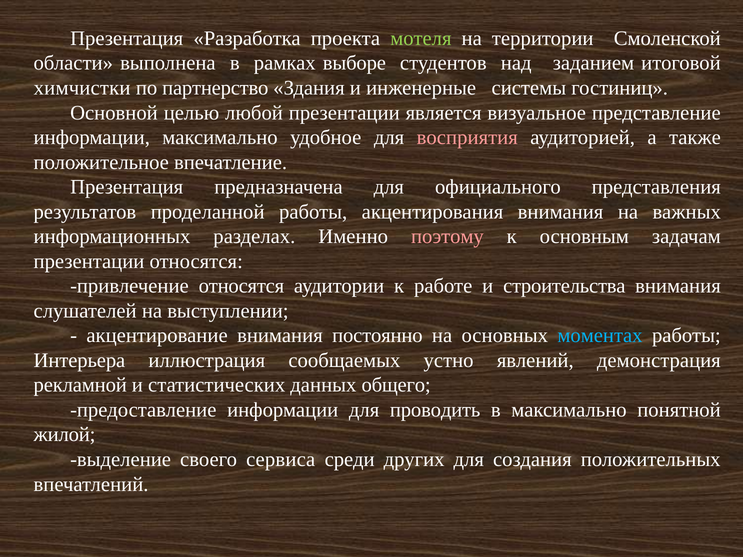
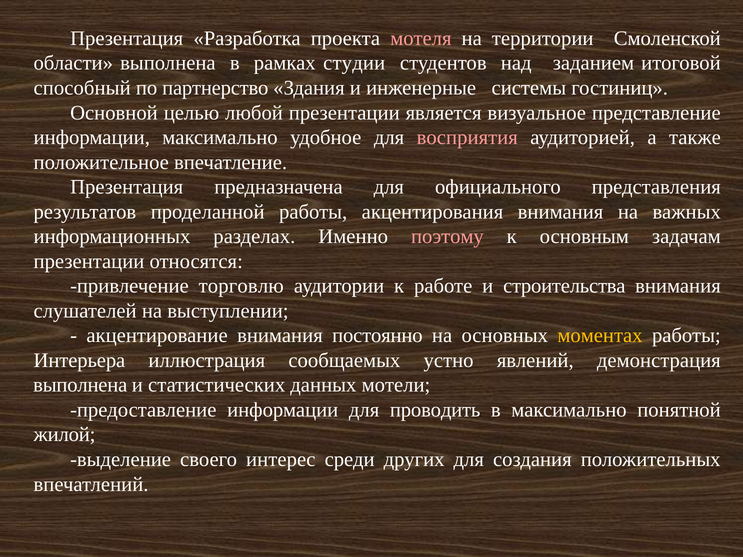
мотеля colour: light green -> pink
выборе: выборе -> студии
химчистки: химчистки -> способный
привлечение относятся: относятся -> торговлю
моментах colour: light blue -> yellow
рекламной at (80, 385): рекламной -> выполнена
общего: общего -> мотели
сервиса: сервиса -> интерес
